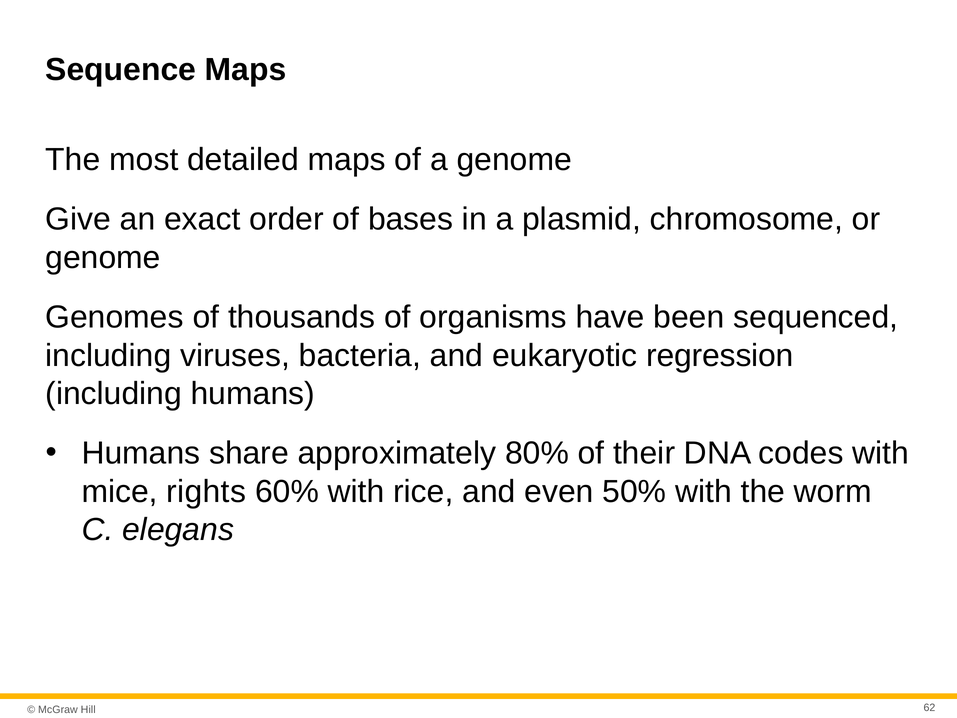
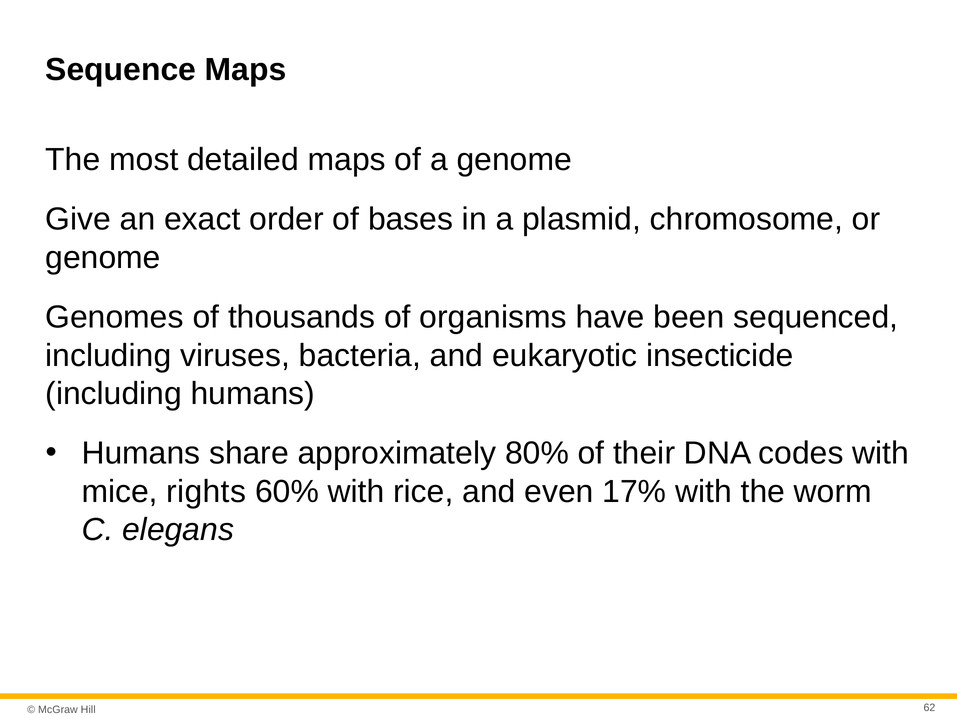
regression: regression -> insecticide
50%: 50% -> 17%
